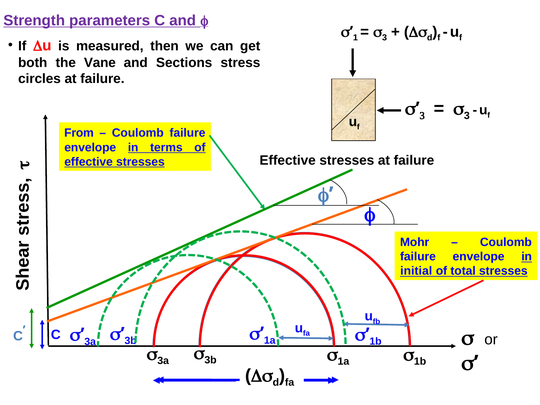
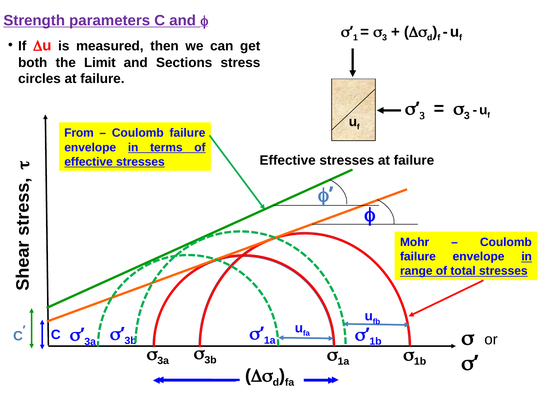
Vane: Vane -> Limit
initial: initial -> range
